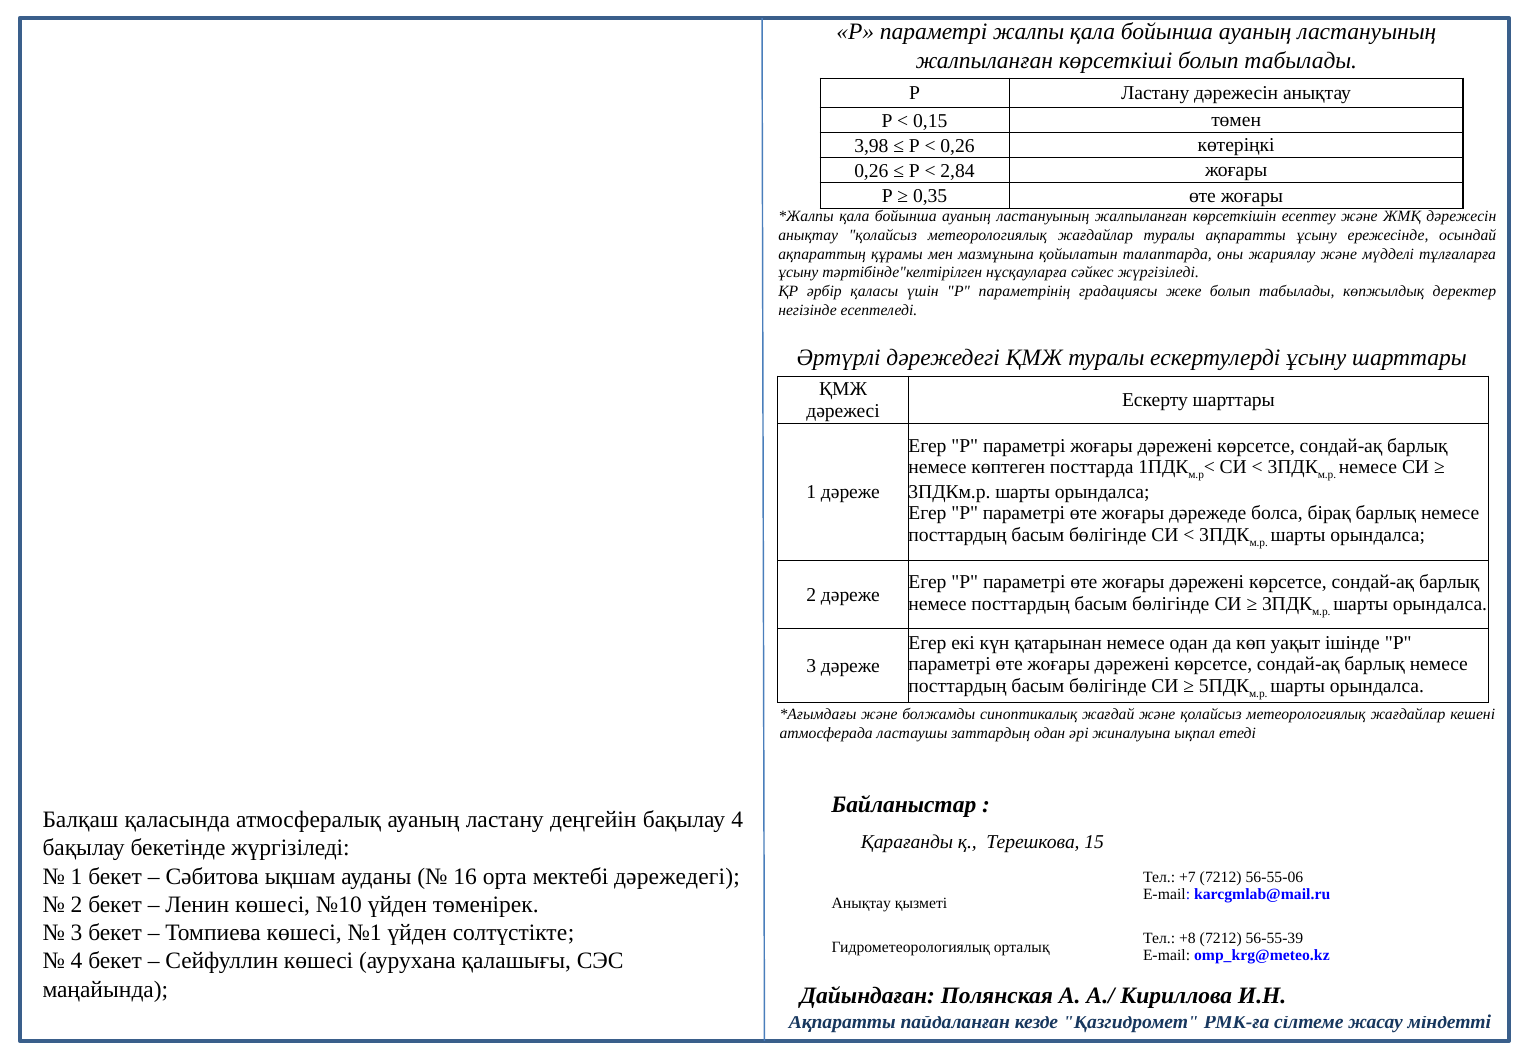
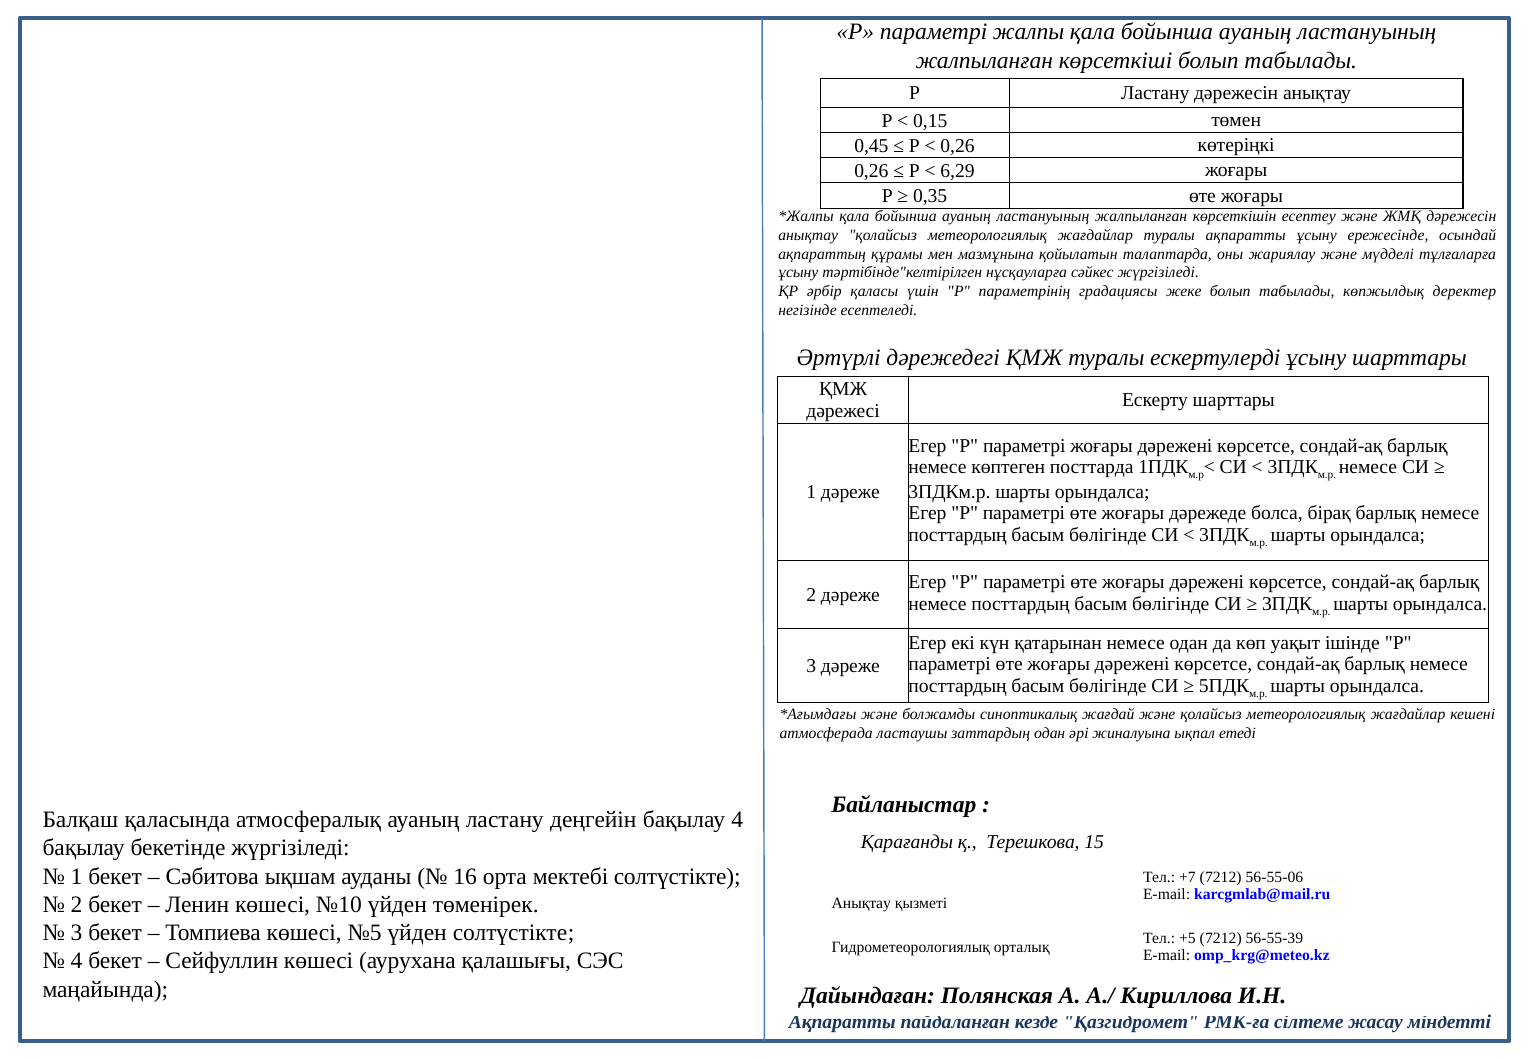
3,98: 3,98 -> 0,45
2,84: 2,84 -> 6,29
мектебі дәрежедегі: дәрежедегі -> солтүстікте
№1: №1 -> №5
+8: +8 -> +5
